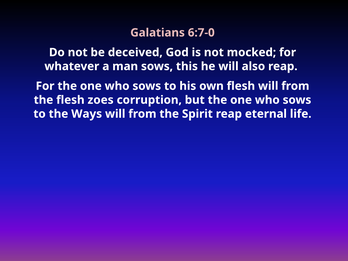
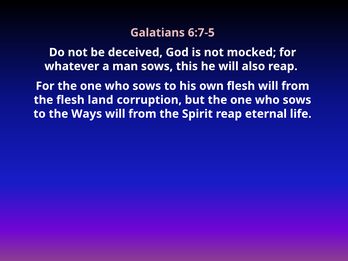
6:7-0: 6:7-0 -> 6:7-5
zoes: zoes -> land
